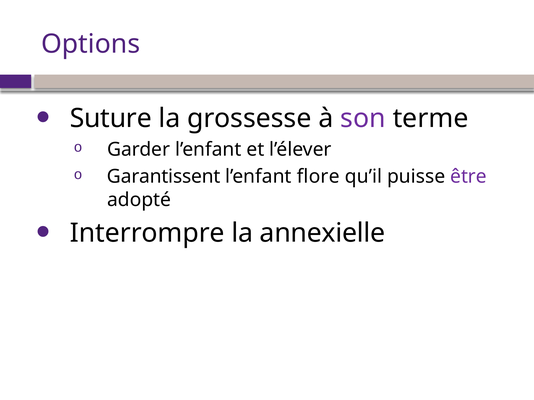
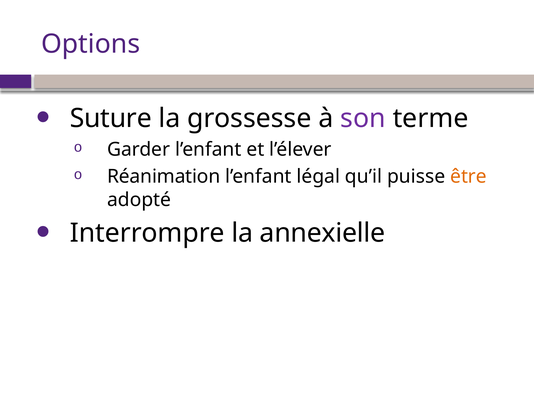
Garantissent: Garantissent -> Réanimation
flore: flore -> légal
être colour: purple -> orange
